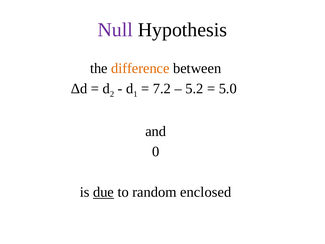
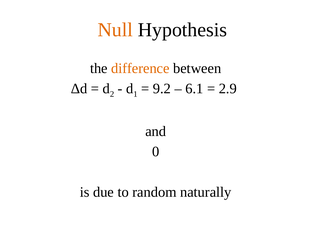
Null colour: purple -> orange
7.2: 7.2 -> 9.2
5.2: 5.2 -> 6.1
5.0: 5.0 -> 2.9
due underline: present -> none
enclosed: enclosed -> naturally
